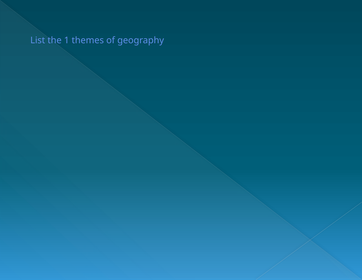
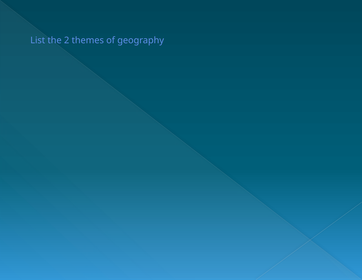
1: 1 -> 2
